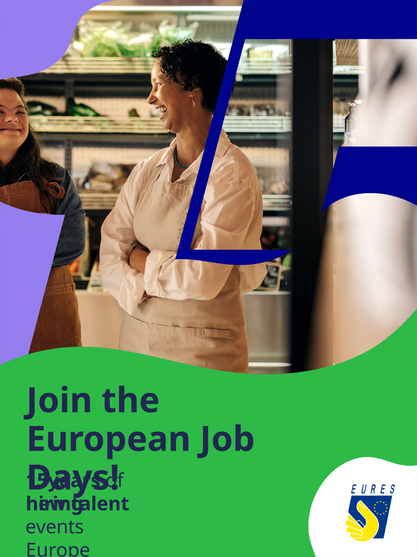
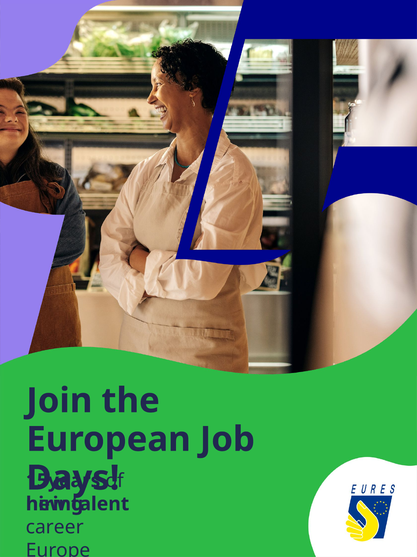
events: events -> career
